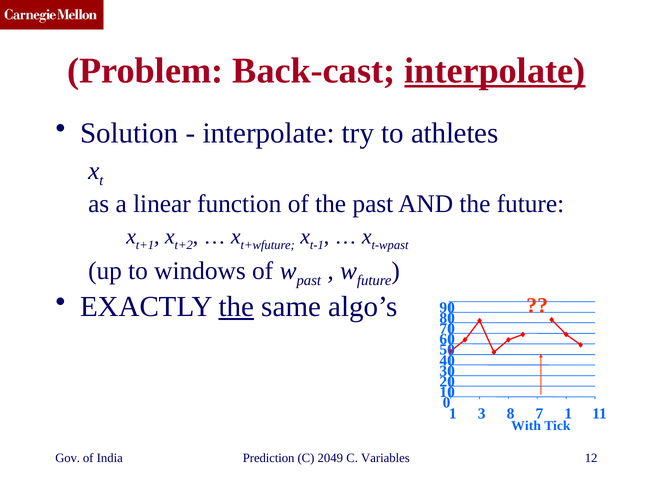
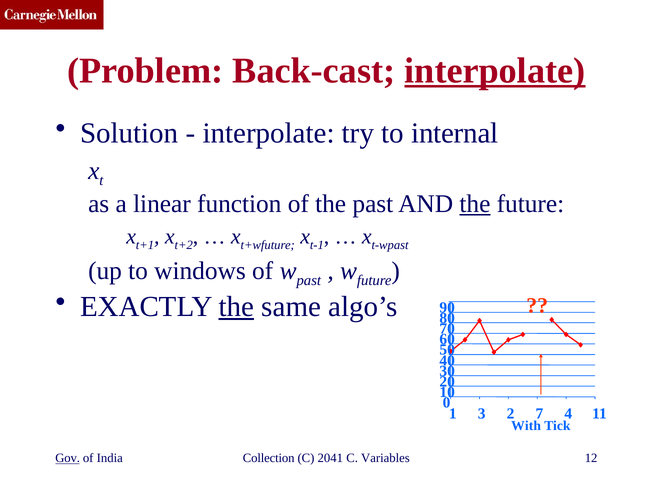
athletes: athletes -> internal
the at (475, 204) underline: none -> present
8: 8 -> 2
7 1: 1 -> 4
Gov underline: none -> present
Prediction: Prediction -> Collection
2049: 2049 -> 2041
